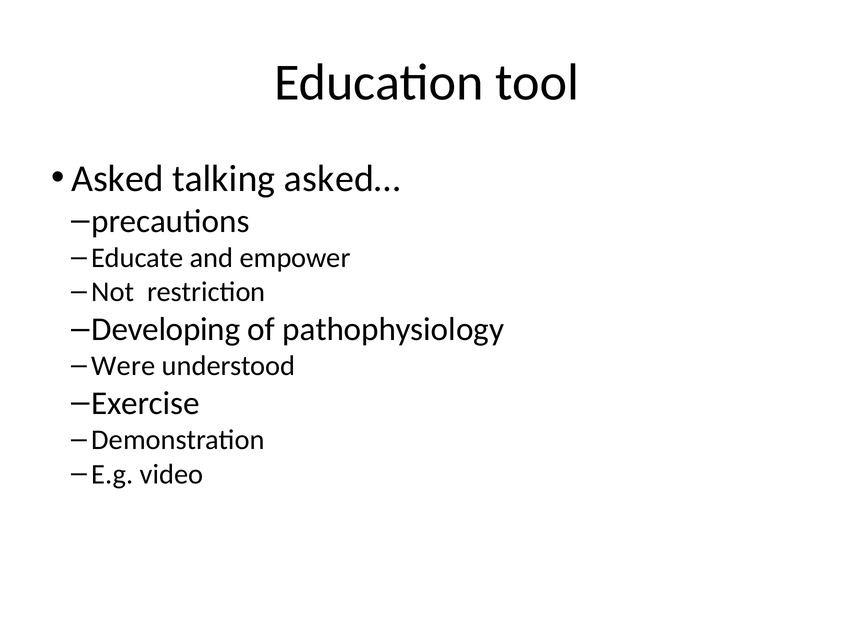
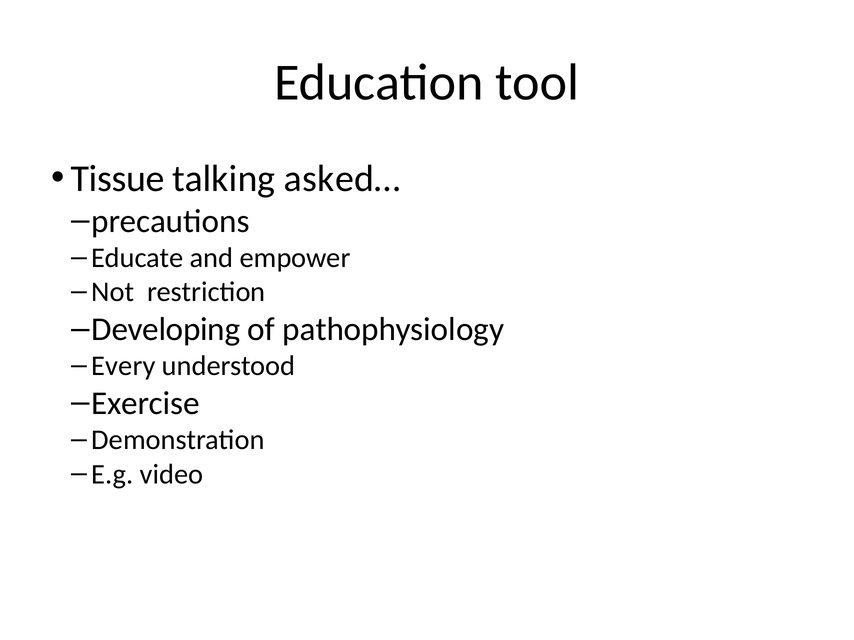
Asked: Asked -> Tissue
Were: Were -> Every
